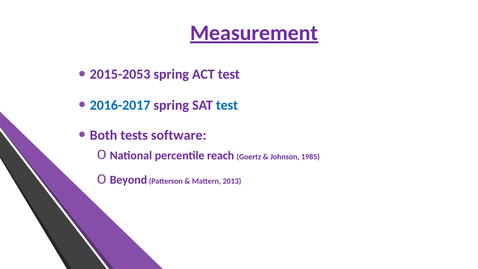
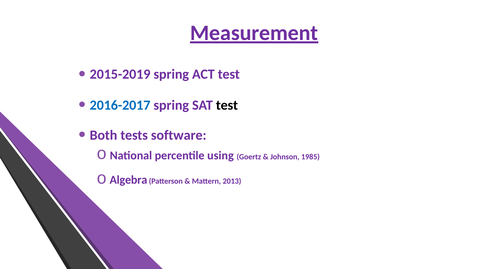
2015-2053: 2015-2053 -> 2015-2019
test at (227, 105) colour: blue -> black
reach: reach -> using
Beyond: Beyond -> Algebra
